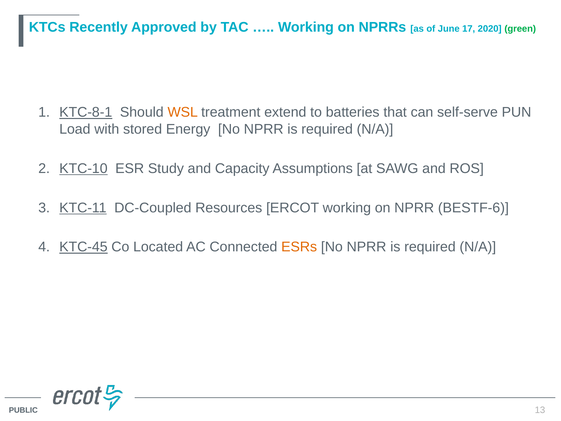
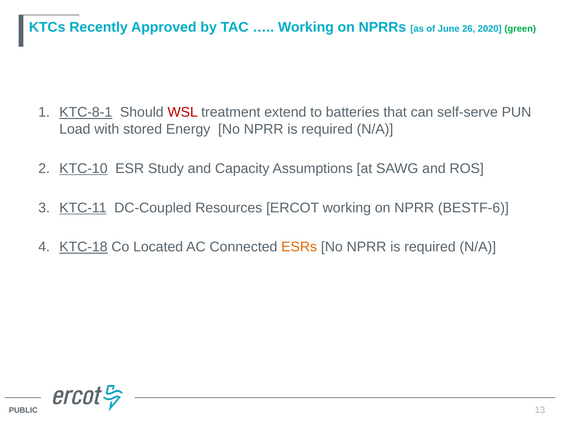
17: 17 -> 26
WSL colour: orange -> red
KTC-45: KTC-45 -> KTC-18
